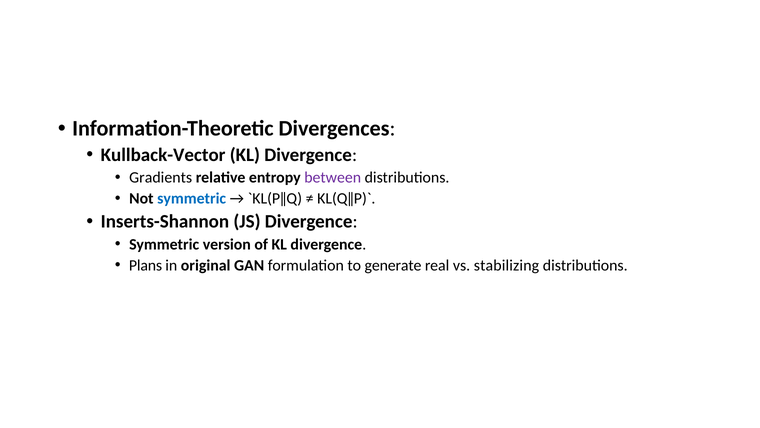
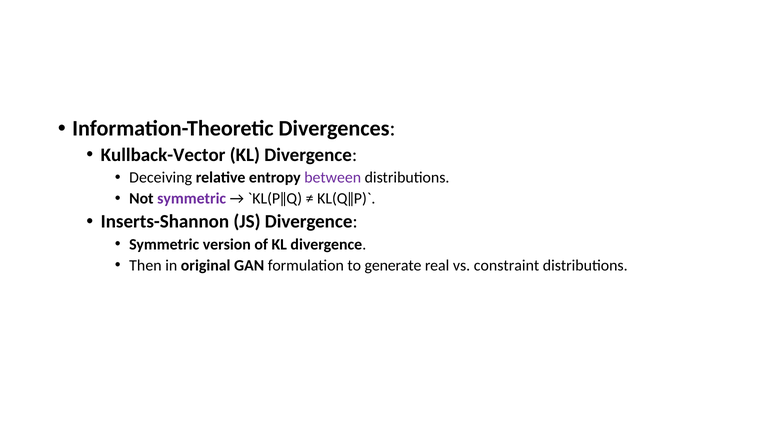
Gradients: Gradients -> Deceiving
symmetric at (192, 199) colour: blue -> purple
Plans: Plans -> Then
stabilizing: stabilizing -> constraint
